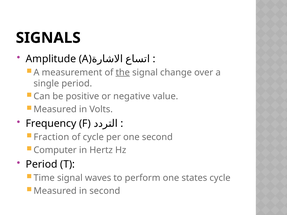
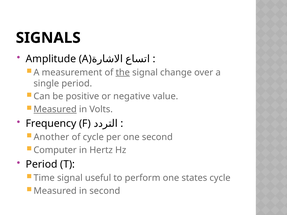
Measured at (55, 109) underline: none -> present
Fraction: Fraction -> Another
waves: waves -> useful
